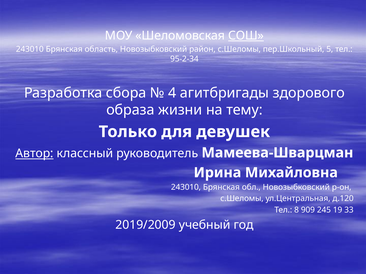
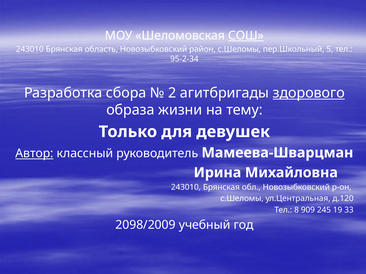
4: 4 -> 2
здорового underline: none -> present
2019/2009: 2019/2009 -> 2098/2009
